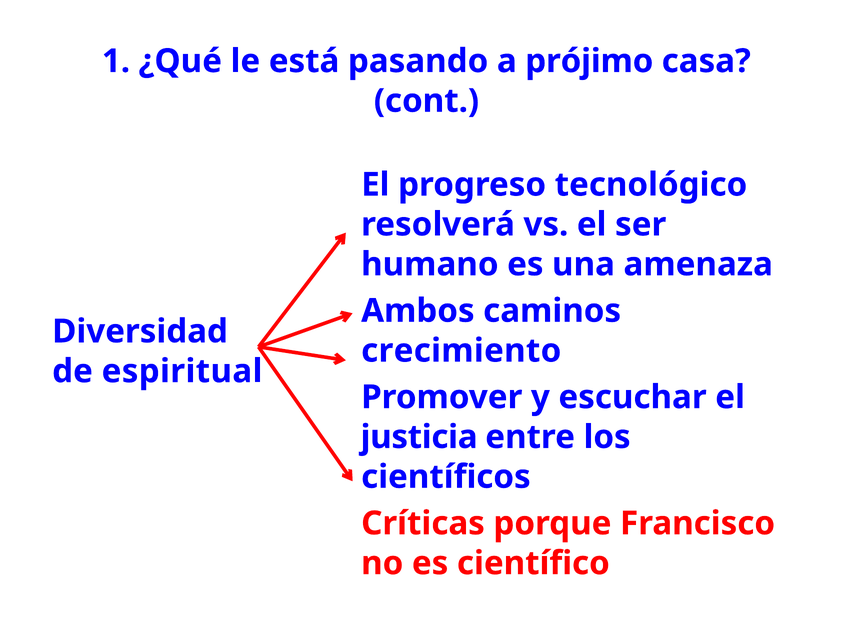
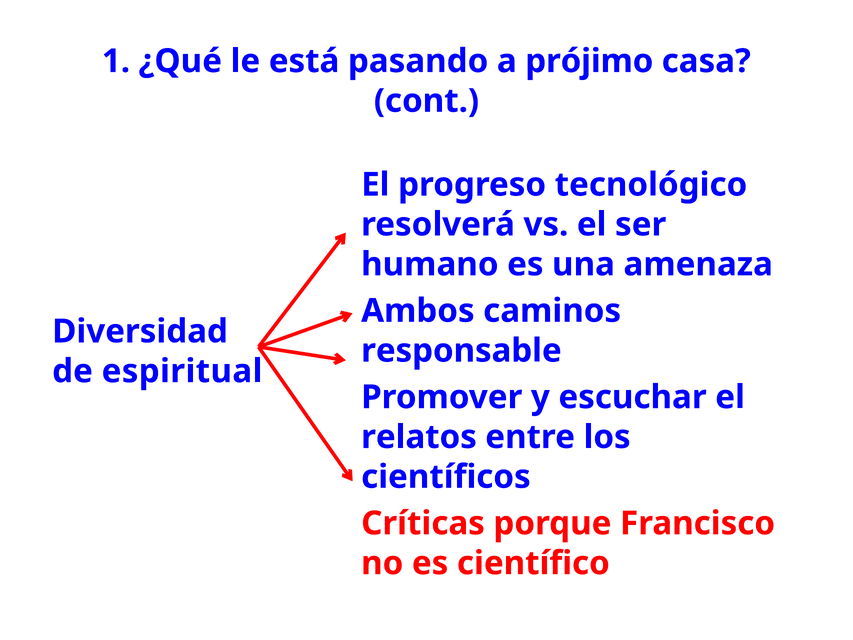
crecimiento: crecimiento -> responsable
justicia: justicia -> relatos
